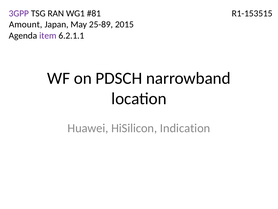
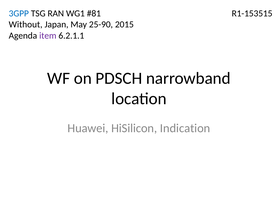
3GPP colour: purple -> blue
Amount: Amount -> Without
25-89: 25-89 -> 25-90
